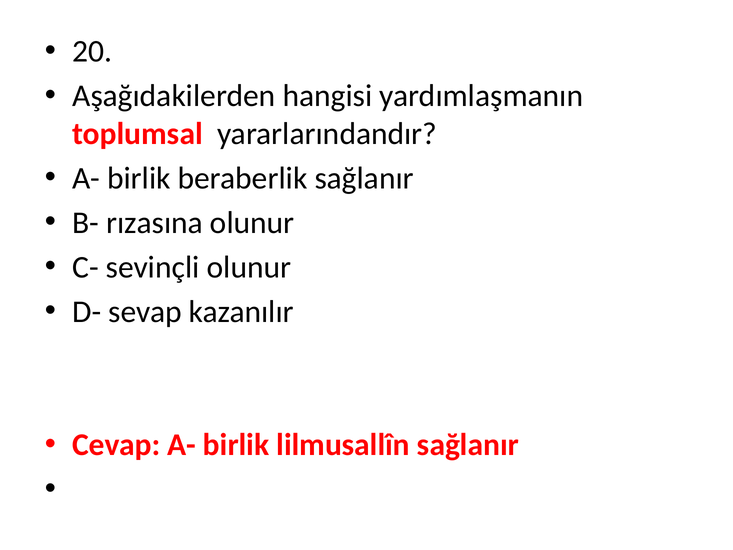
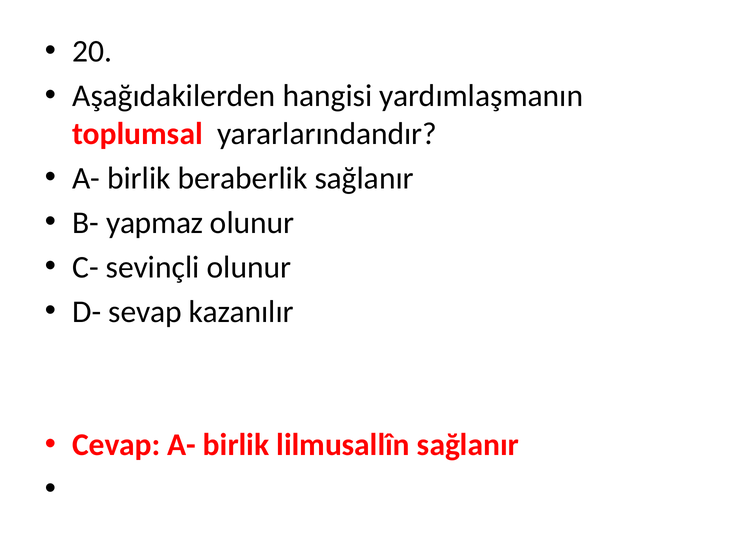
rızasına: rızasına -> yapmaz
